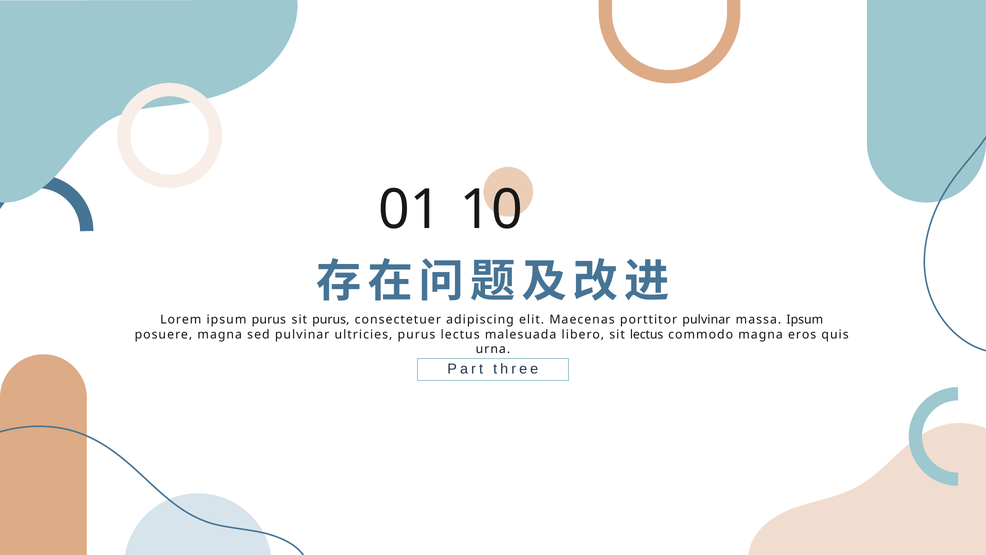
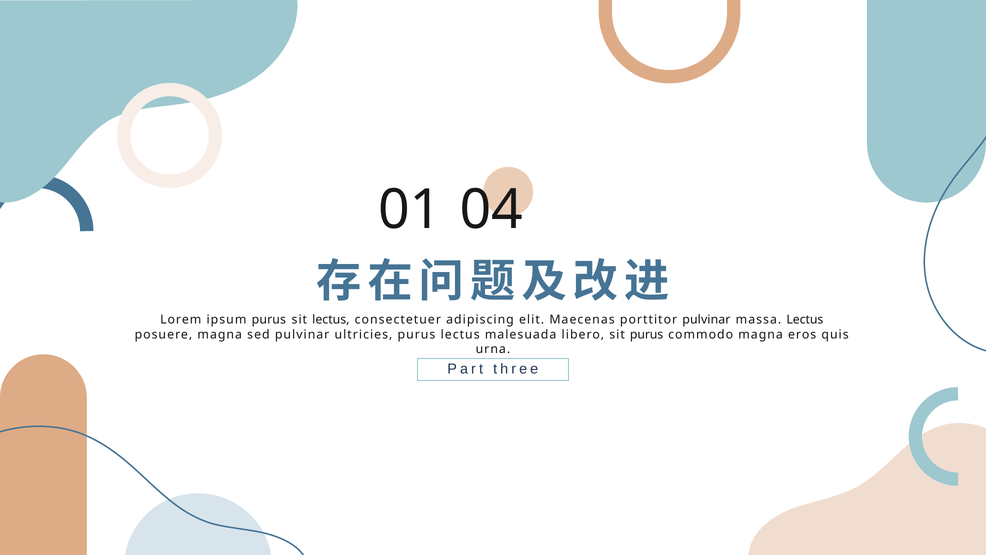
10: 10 -> 04
sit purus: purus -> lectus
massa Ipsum: Ipsum -> Lectus
sit lectus: lectus -> purus
